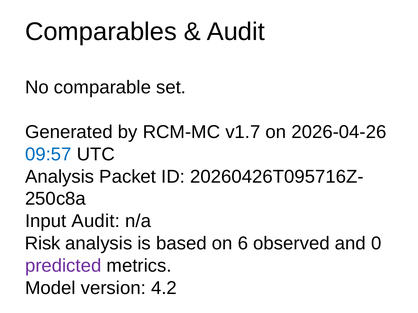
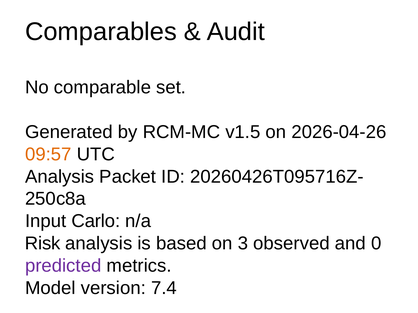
v1.7: v1.7 -> v1.5
09:57 colour: blue -> orange
Input Audit: Audit -> Carlo
6: 6 -> 3
4.2: 4.2 -> 7.4
